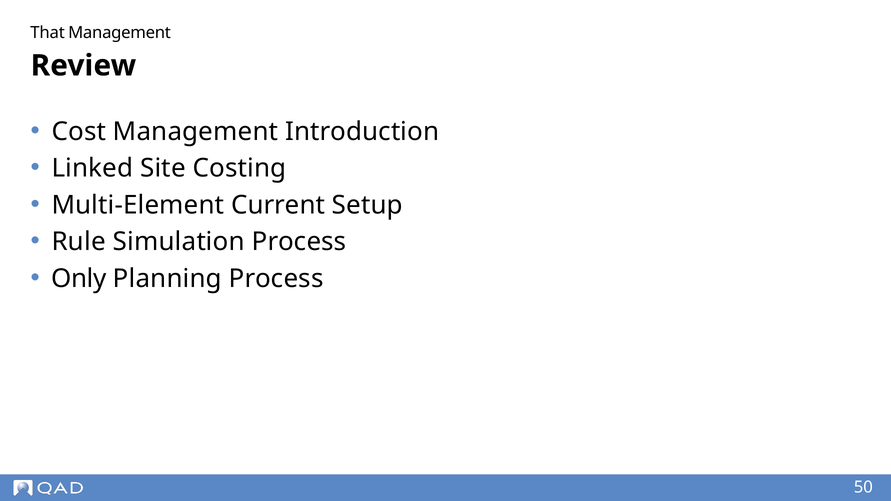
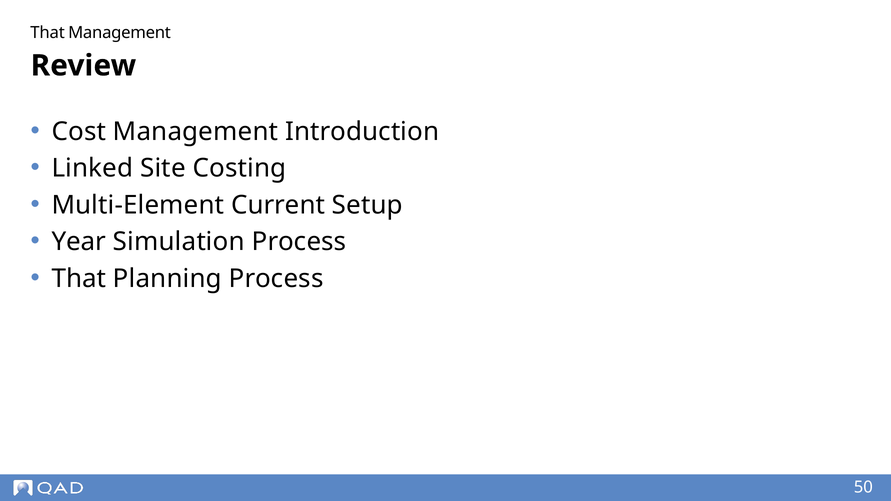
Rule: Rule -> Year
Only at (79, 279): Only -> That
